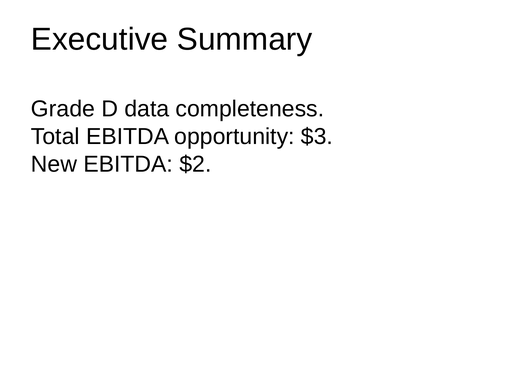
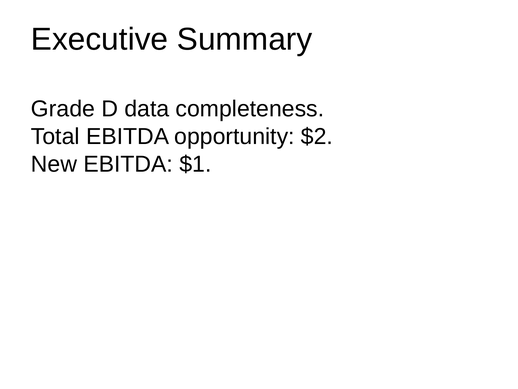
$3: $3 -> $2
$2: $2 -> $1
